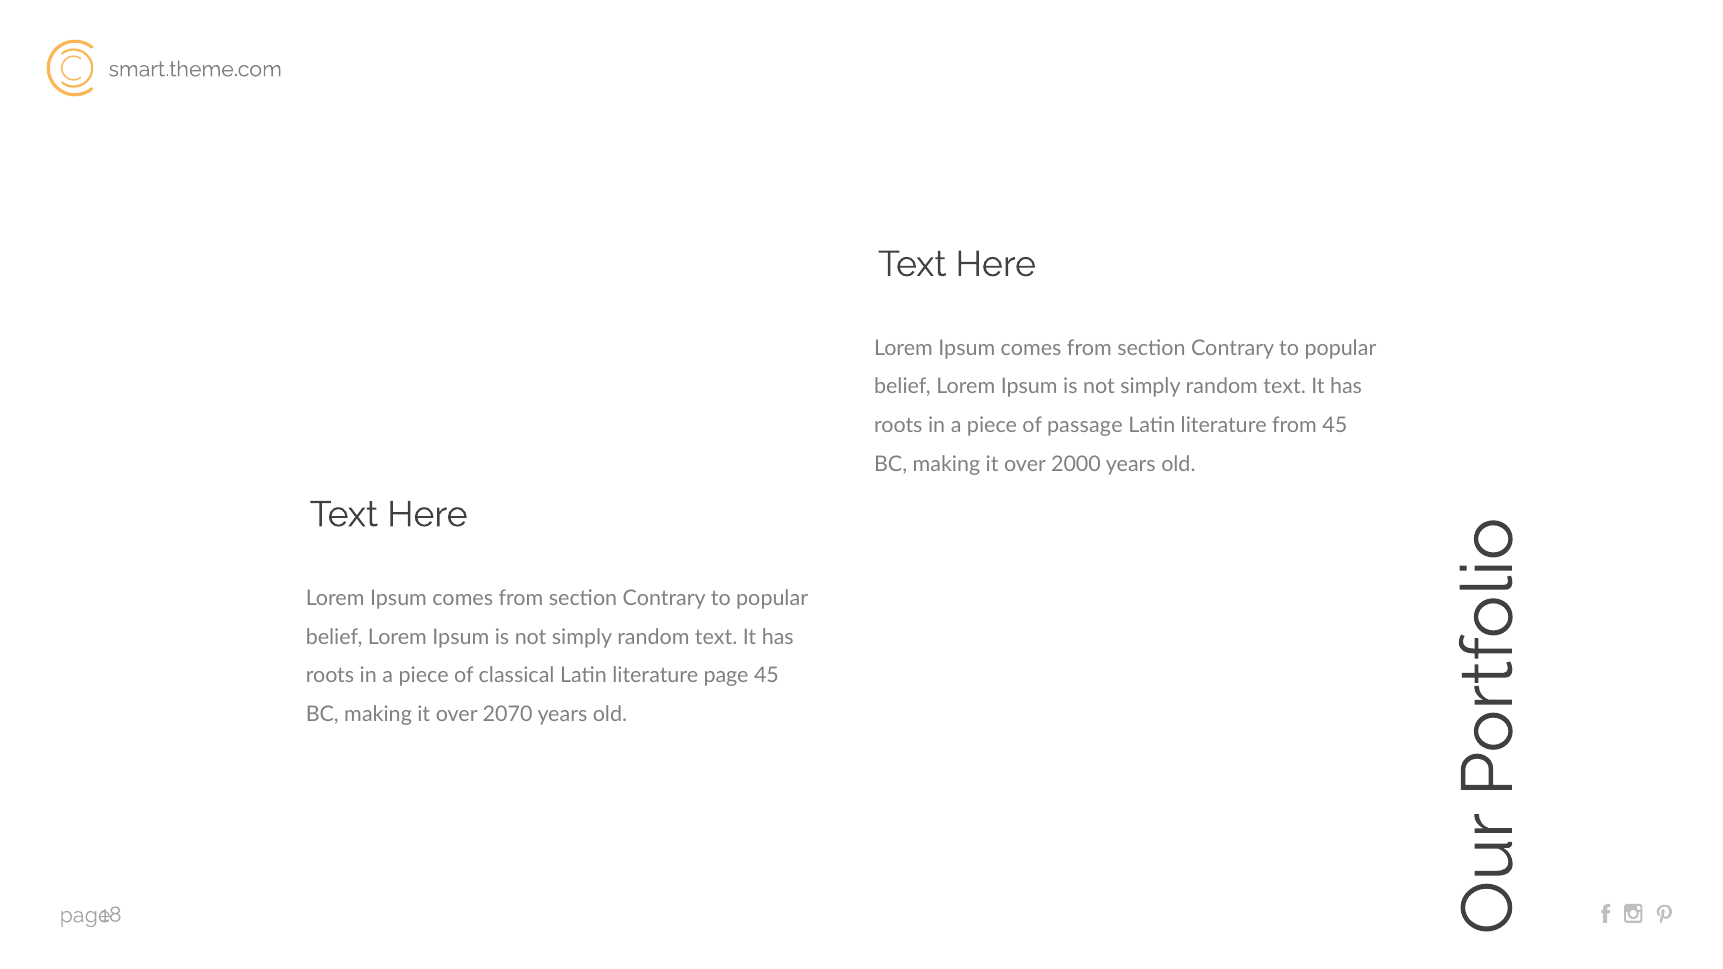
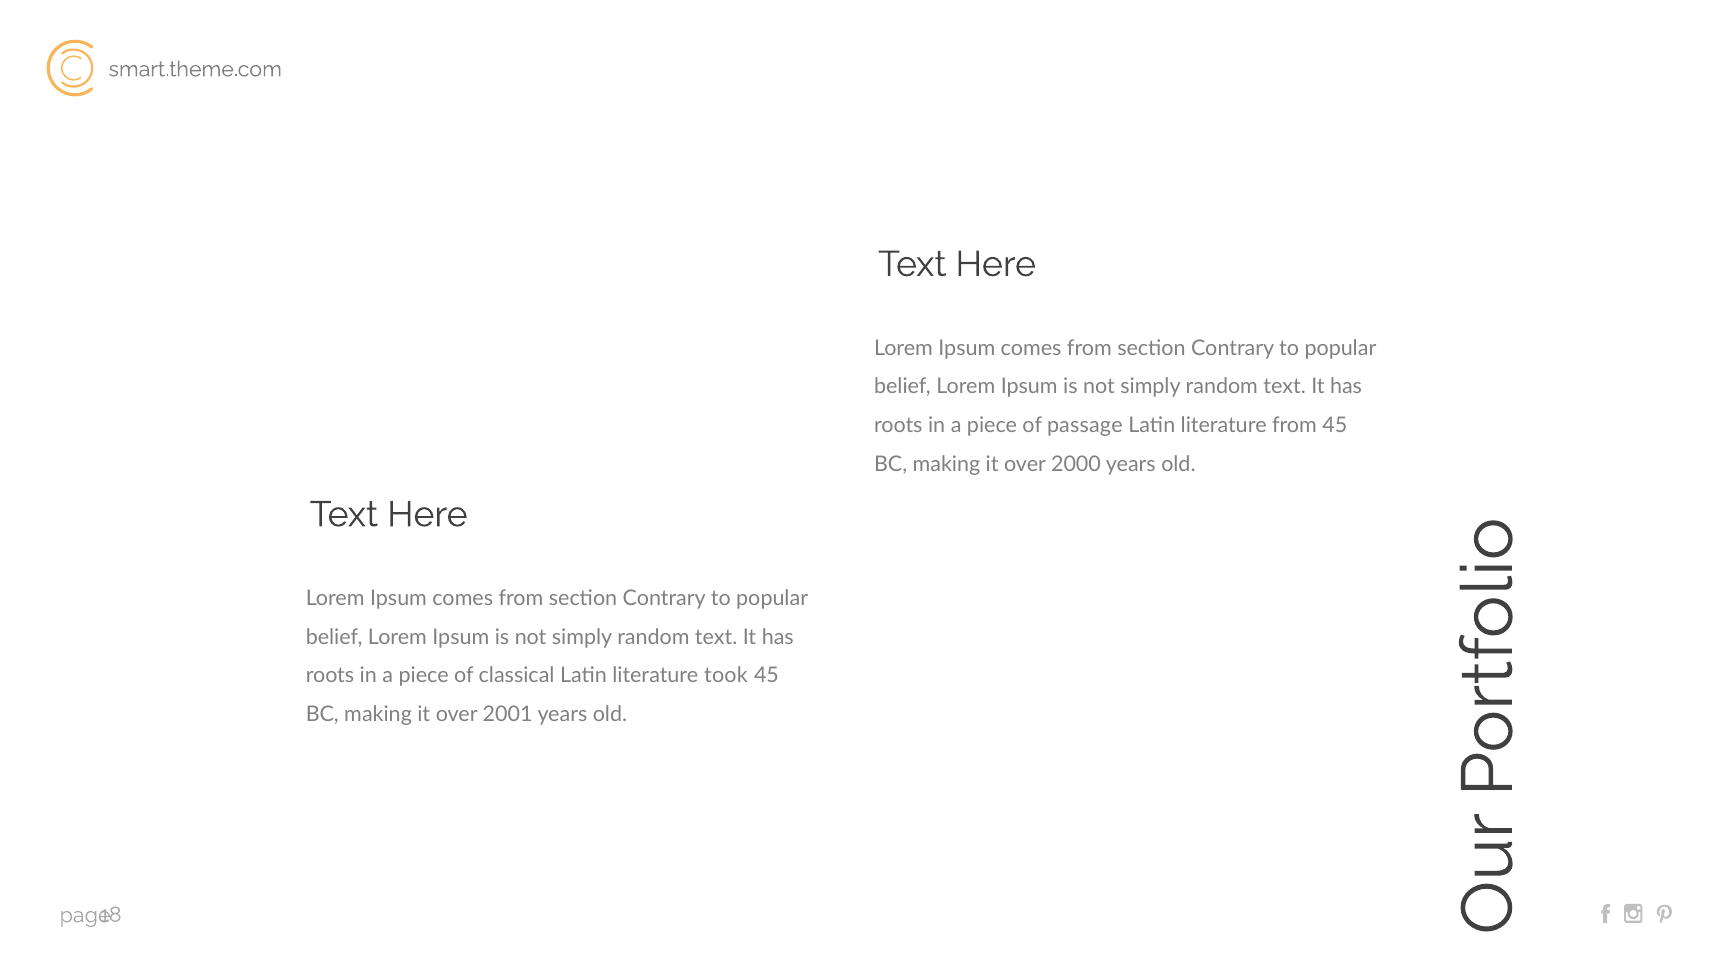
page: page -> took
2070: 2070 -> 2001
